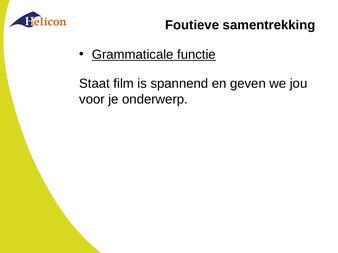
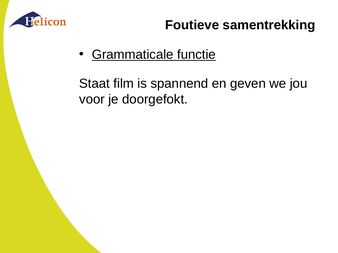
onderwerp: onderwerp -> doorgefokt
